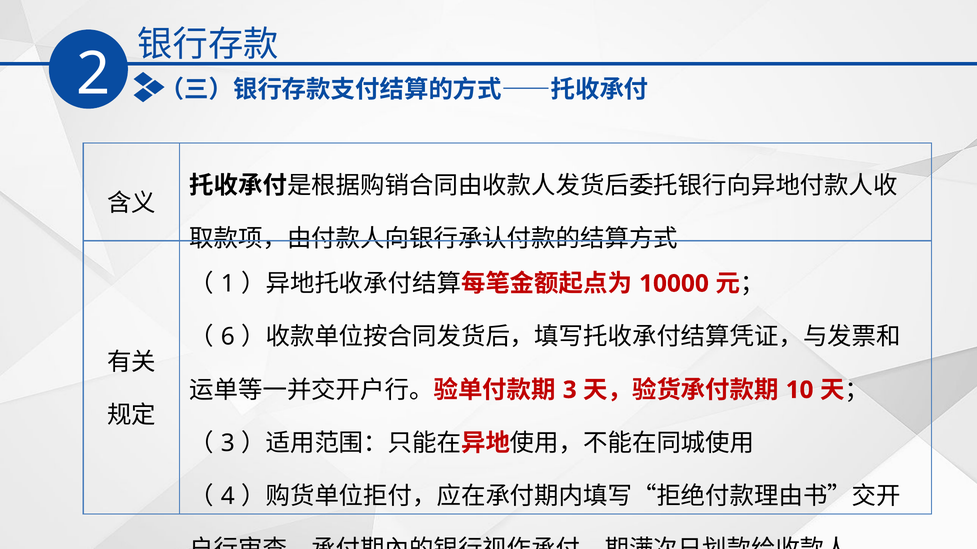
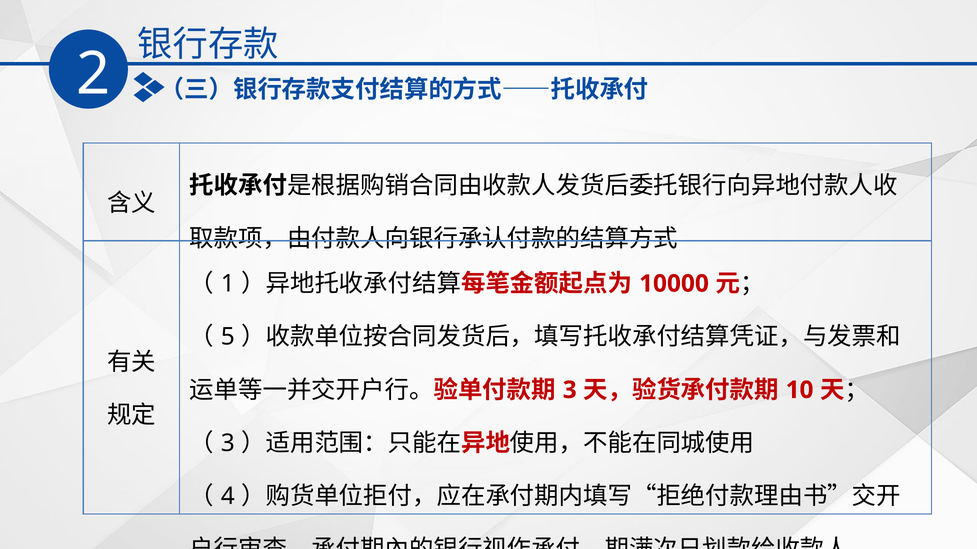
6: 6 -> 5
